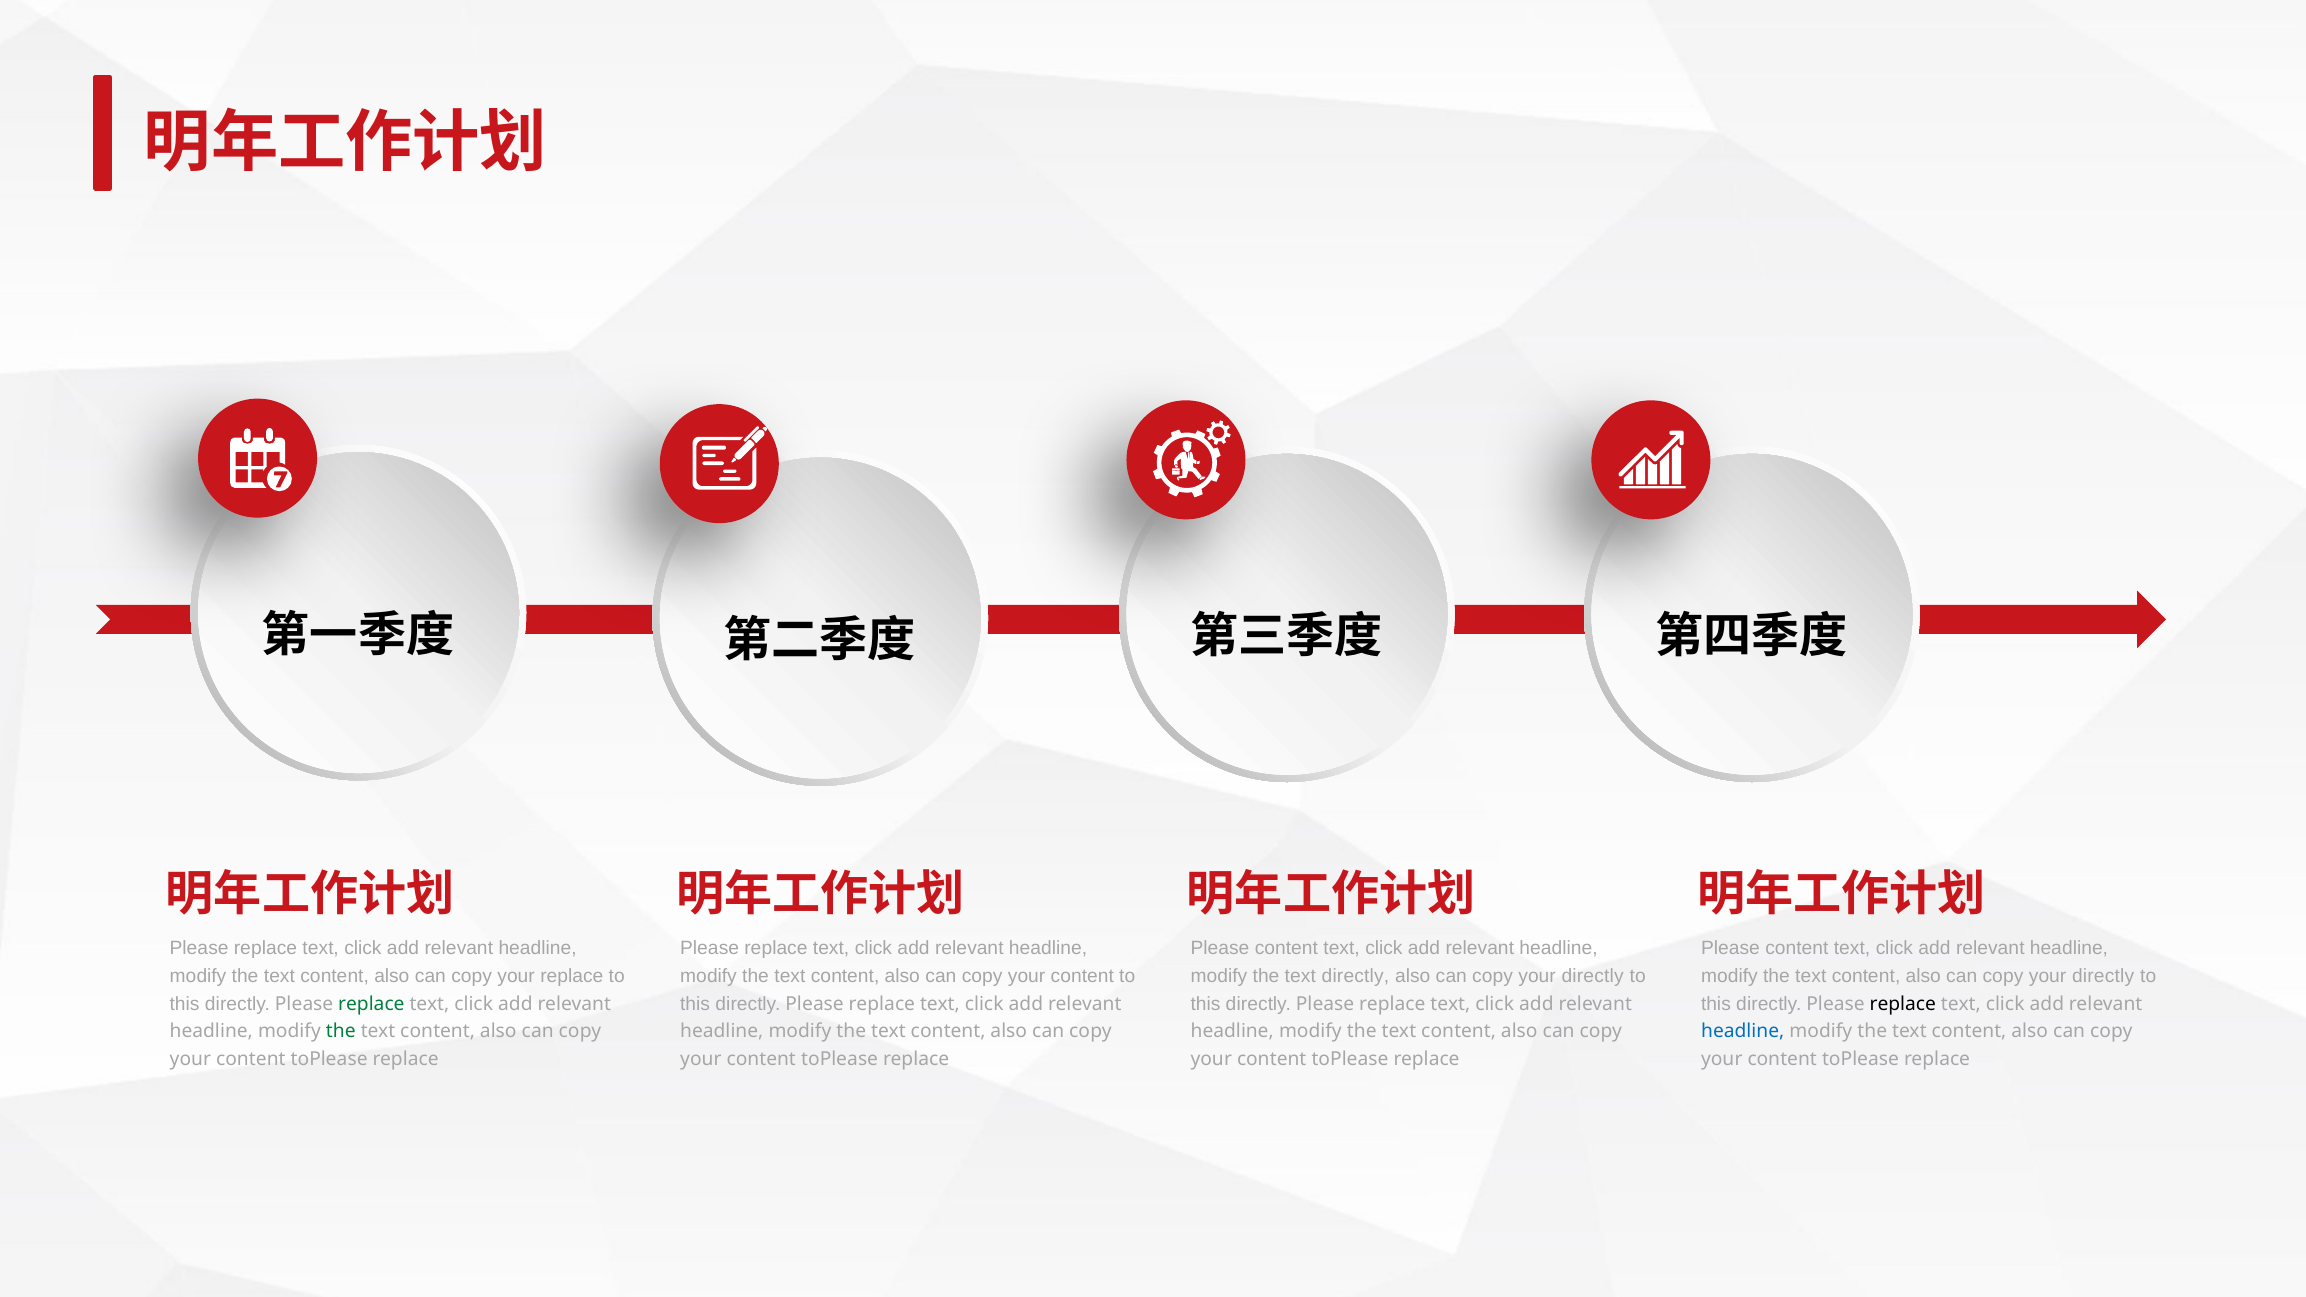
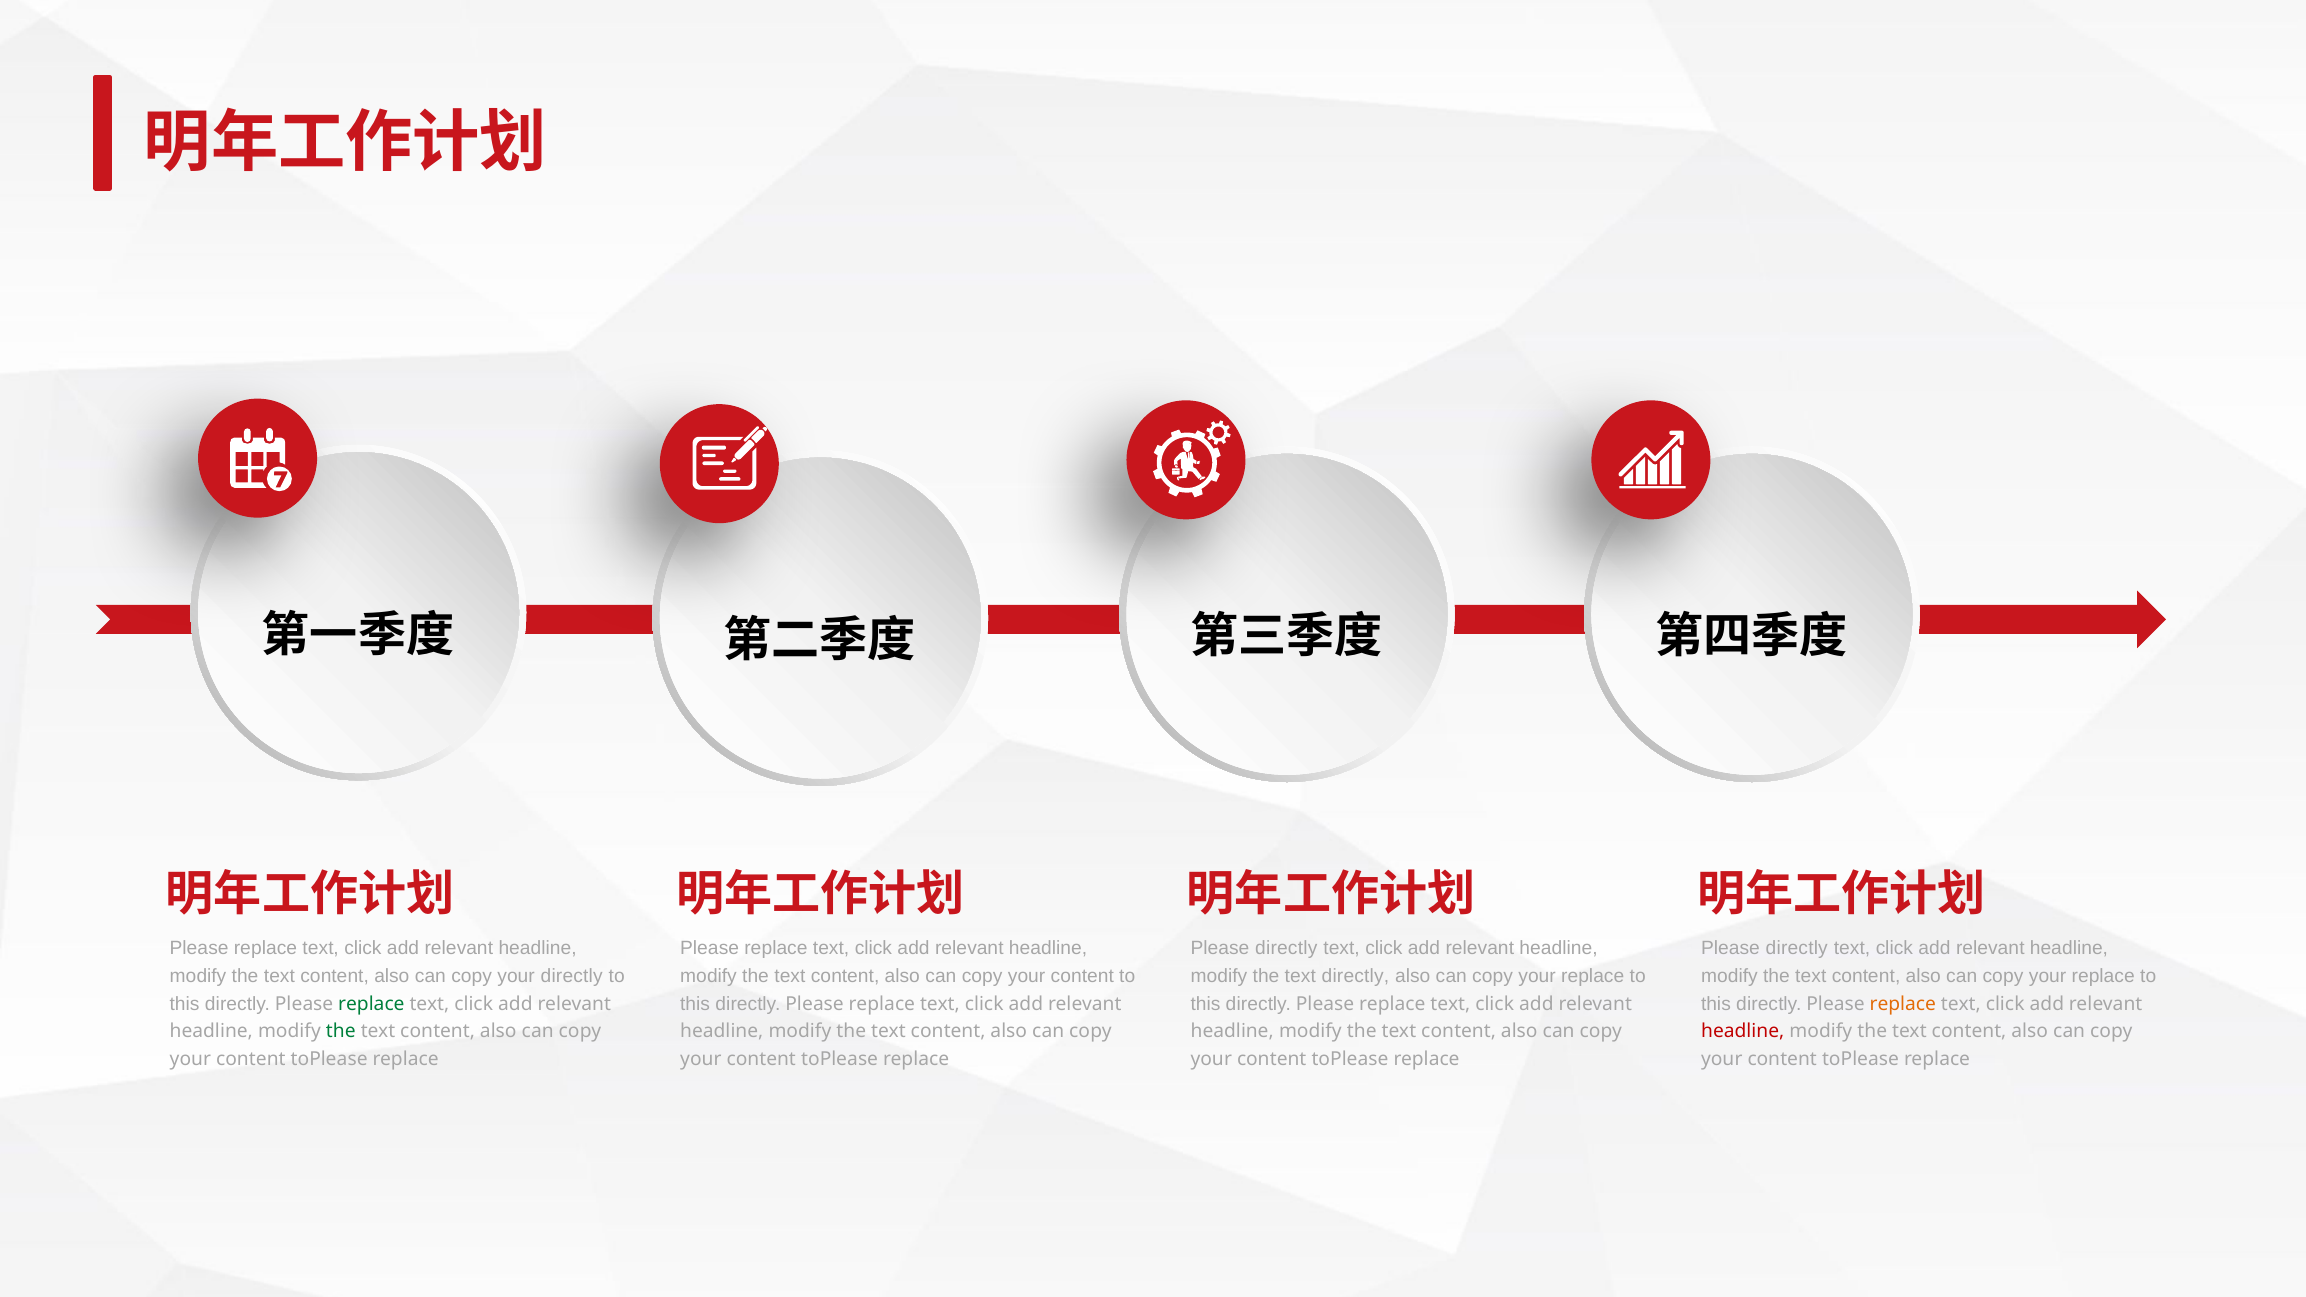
content at (1286, 949): content -> directly
content at (1797, 949): content -> directly
your replace: replace -> directly
directly at (1593, 976): directly -> replace
directly at (2103, 976): directly -> replace
replace at (1903, 1004) colour: black -> orange
headline at (1743, 1031) colour: blue -> red
